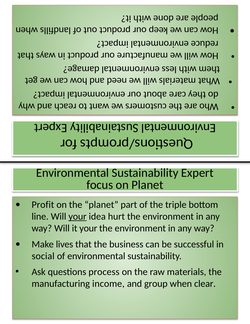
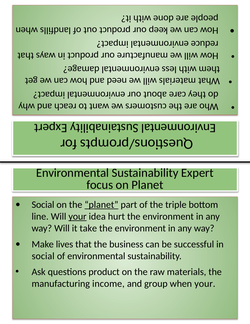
Profit at (43, 204): Profit -> Social
planet at (101, 204) underline: none -> present
it your: your -> take
process: process -> product
when clear: clear -> your
